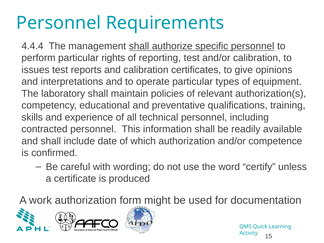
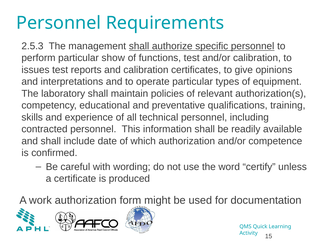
4.4.4: 4.4.4 -> 2.5.3
rights: rights -> show
reporting: reporting -> functions
